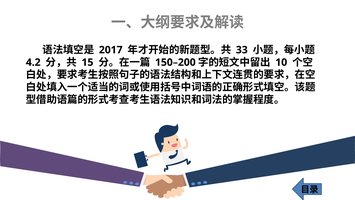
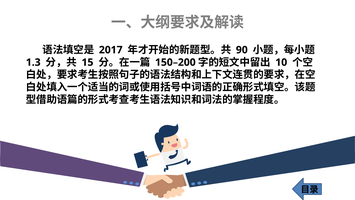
33: 33 -> 90
4.2: 4.2 -> 1.3
